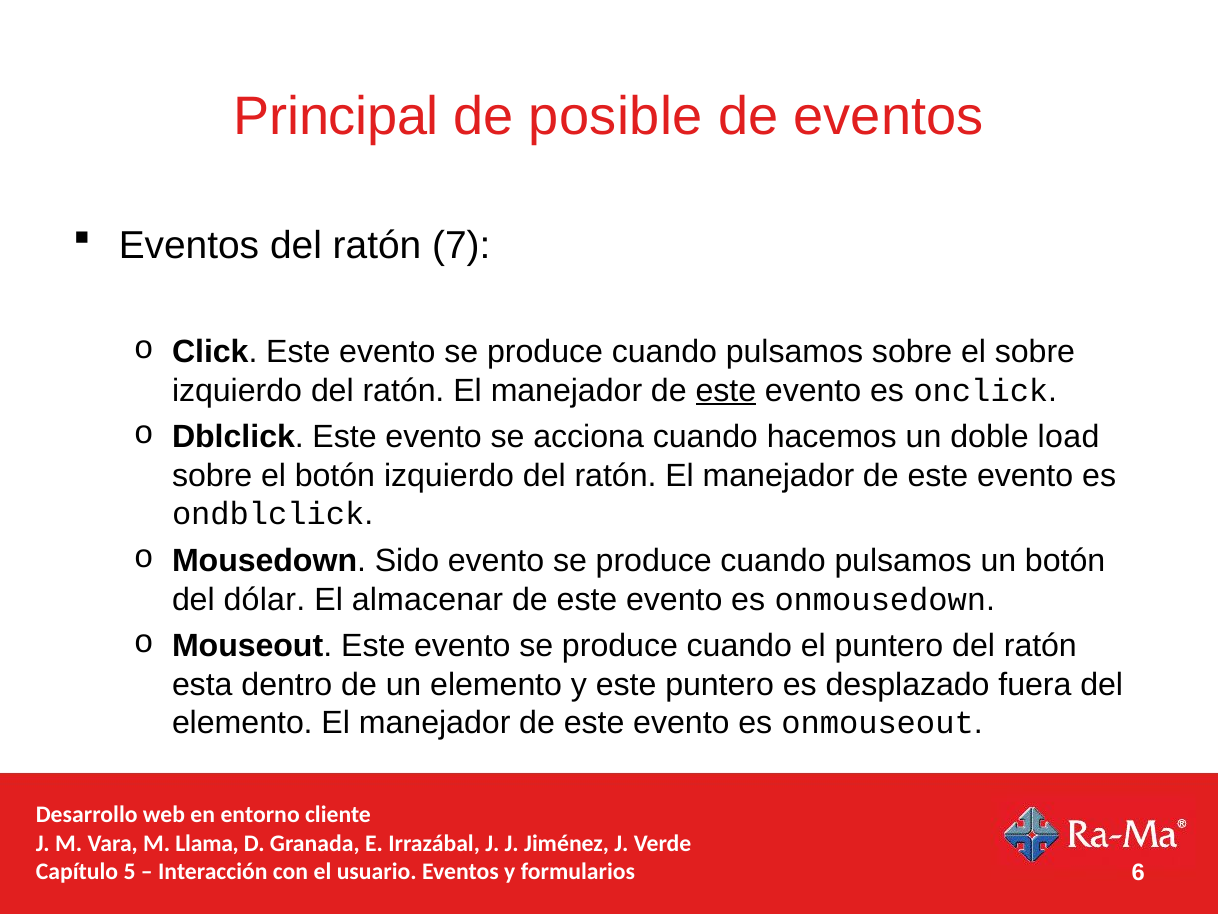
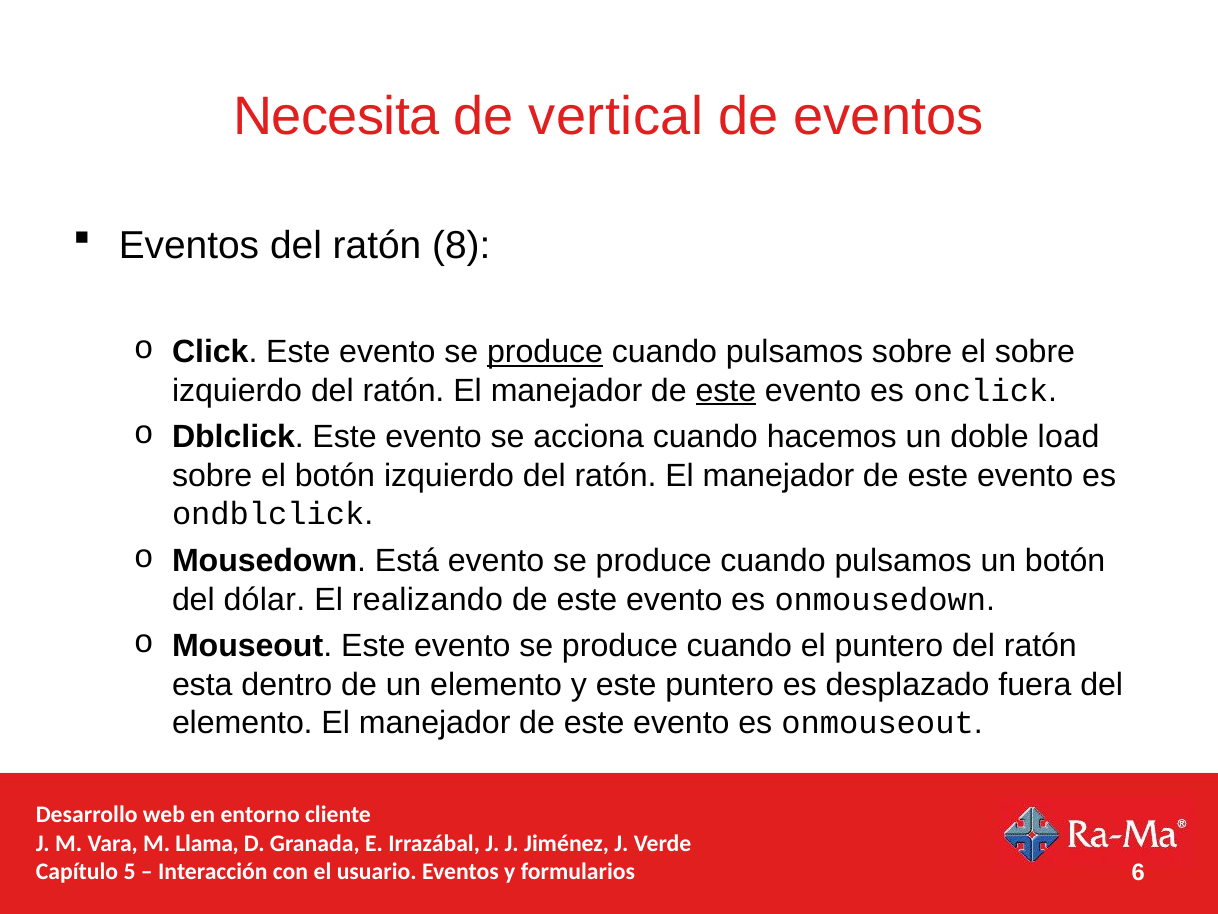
Principal: Principal -> Necesita
posible: posible -> vertical
7: 7 -> 8
produce at (545, 352) underline: none -> present
Sido: Sido -> Está
almacenar: almacenar -> realizando
